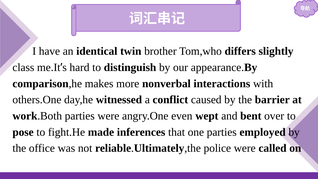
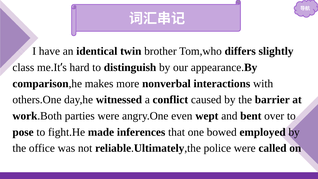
one parties: parties -> bowed
